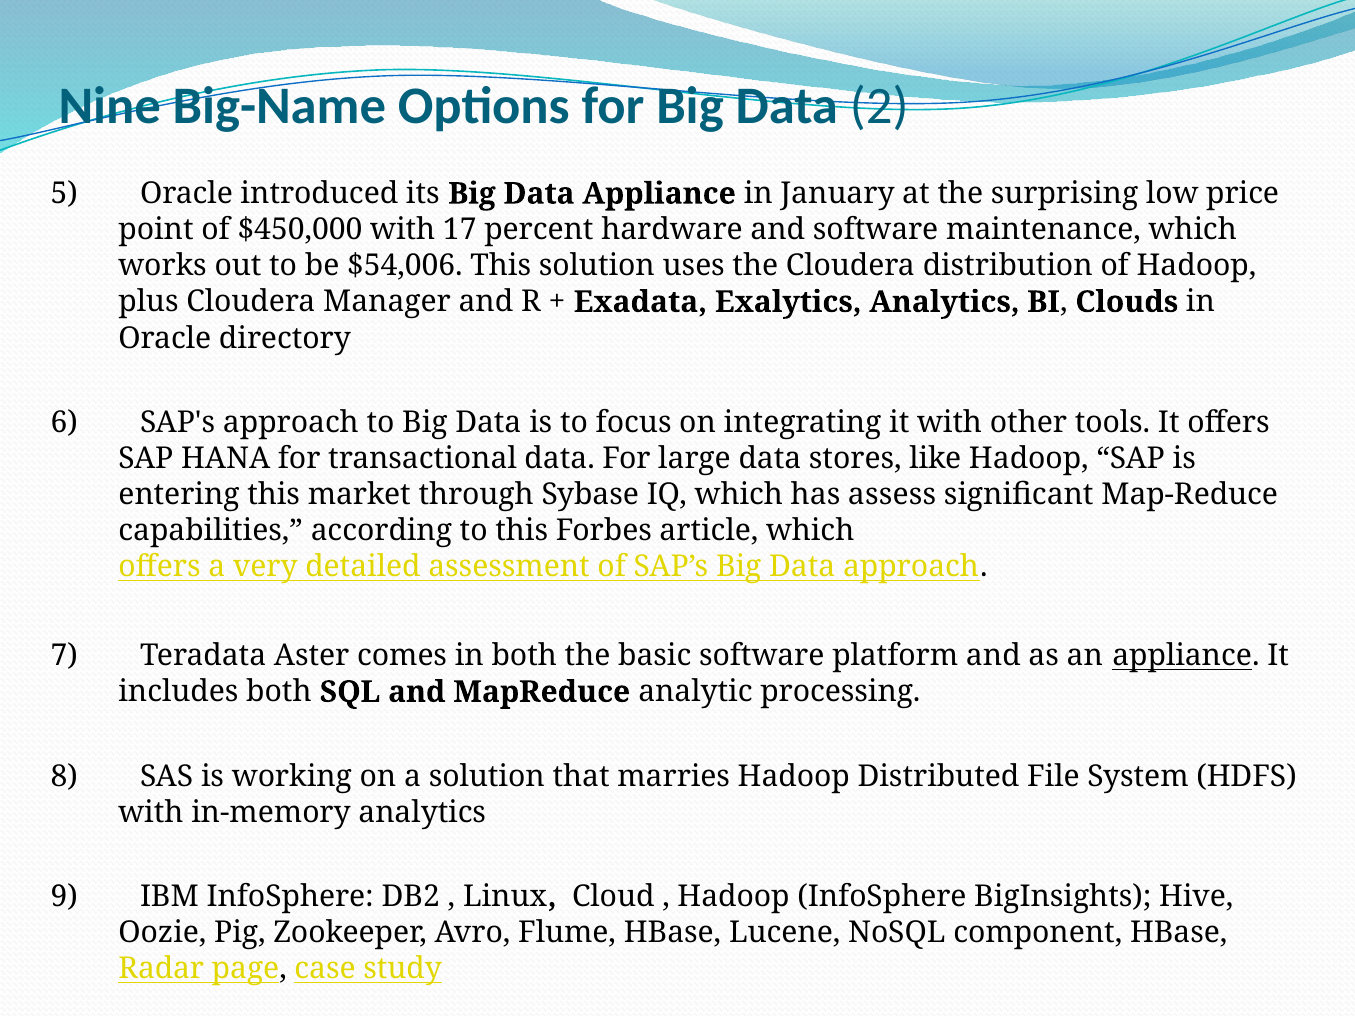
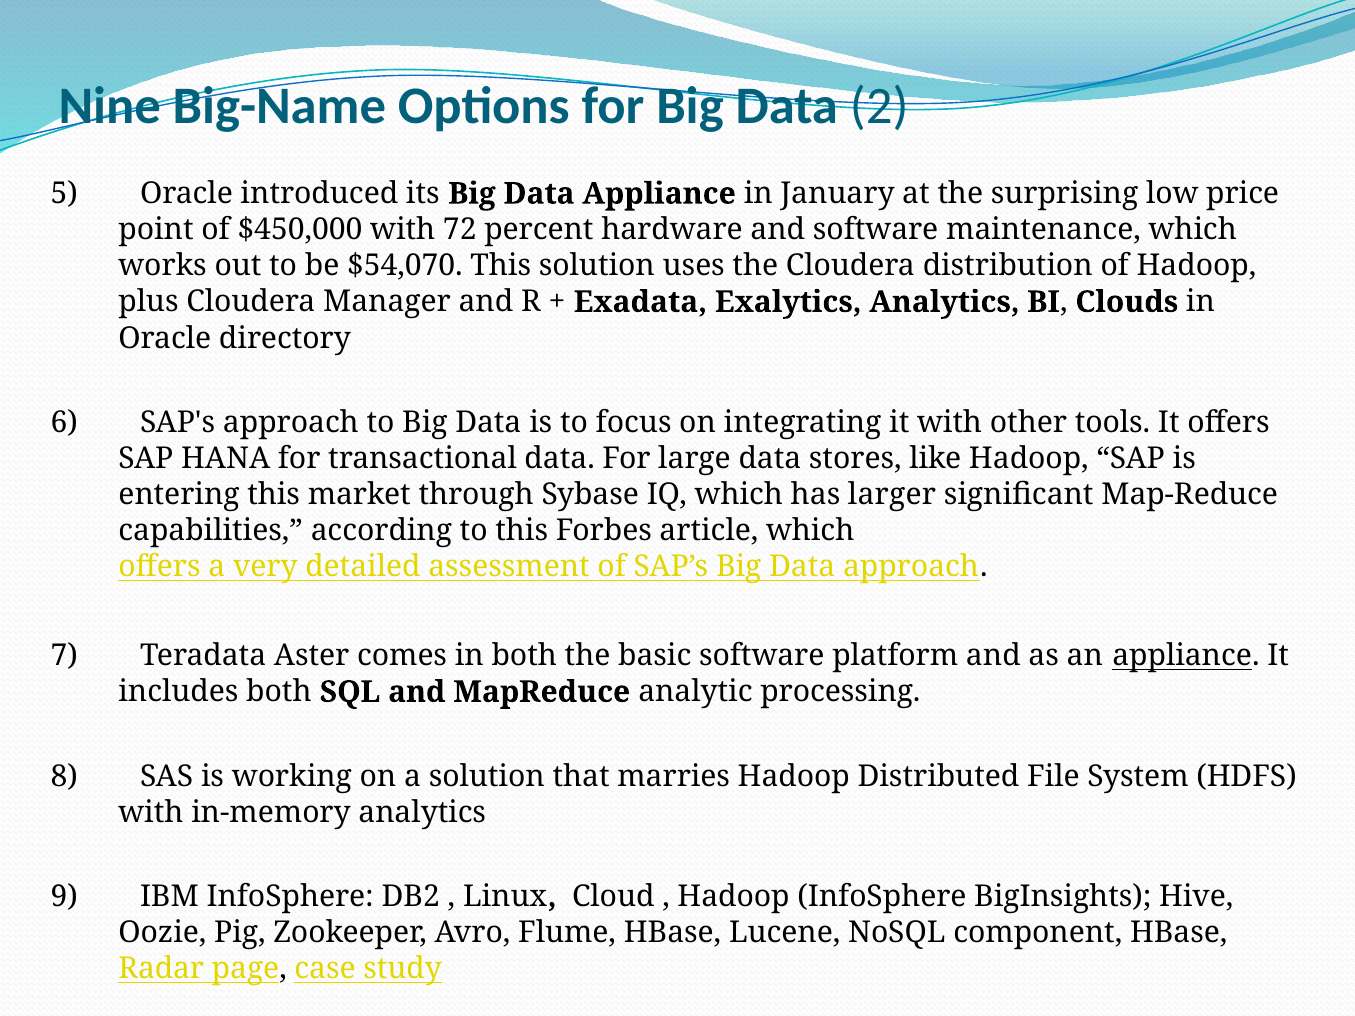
17: 17 -> 72
$54,006: $54,006 -> $54,070
assess: assess -> larger
